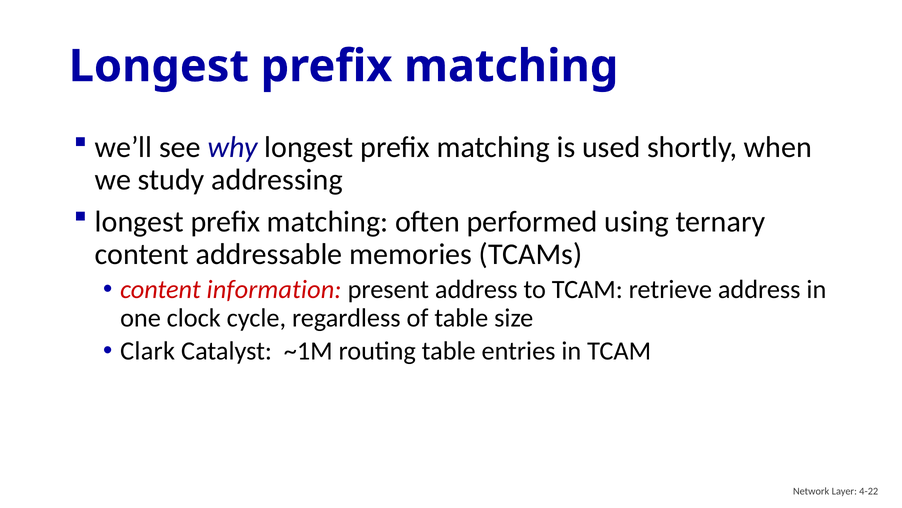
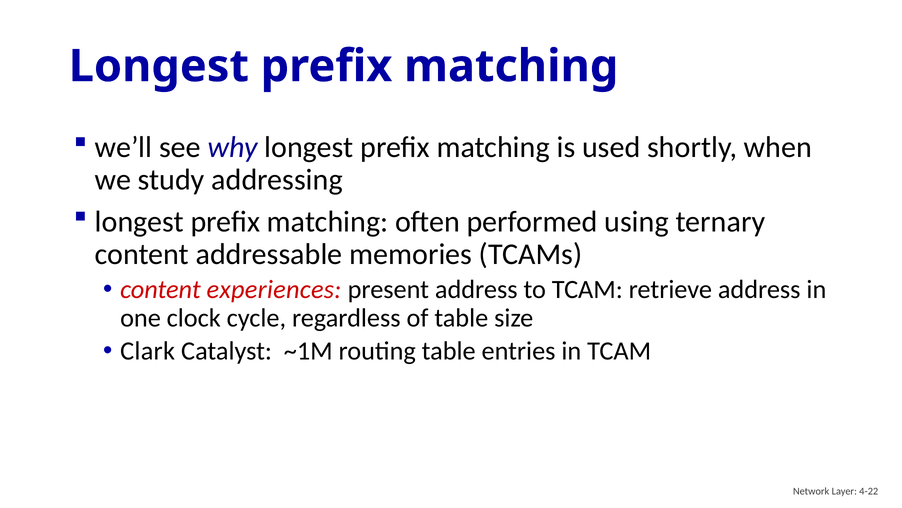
information: information -> experiences
